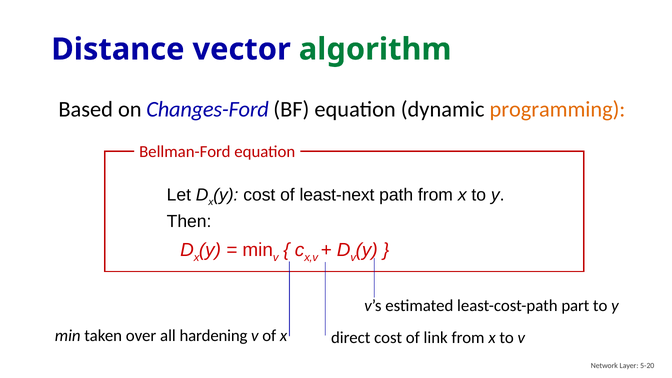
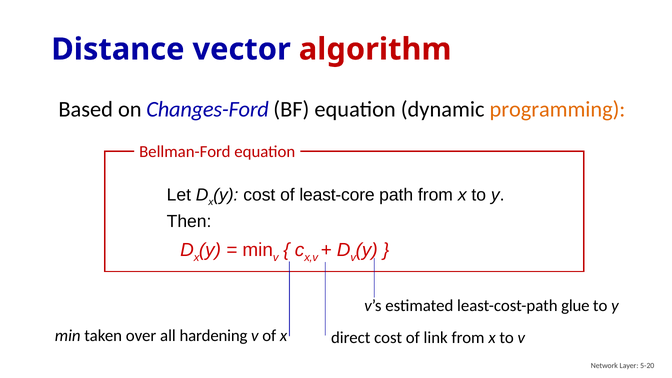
algorithm colour: green -> red
least-next: least-next -> least-core
part: part -> glue
